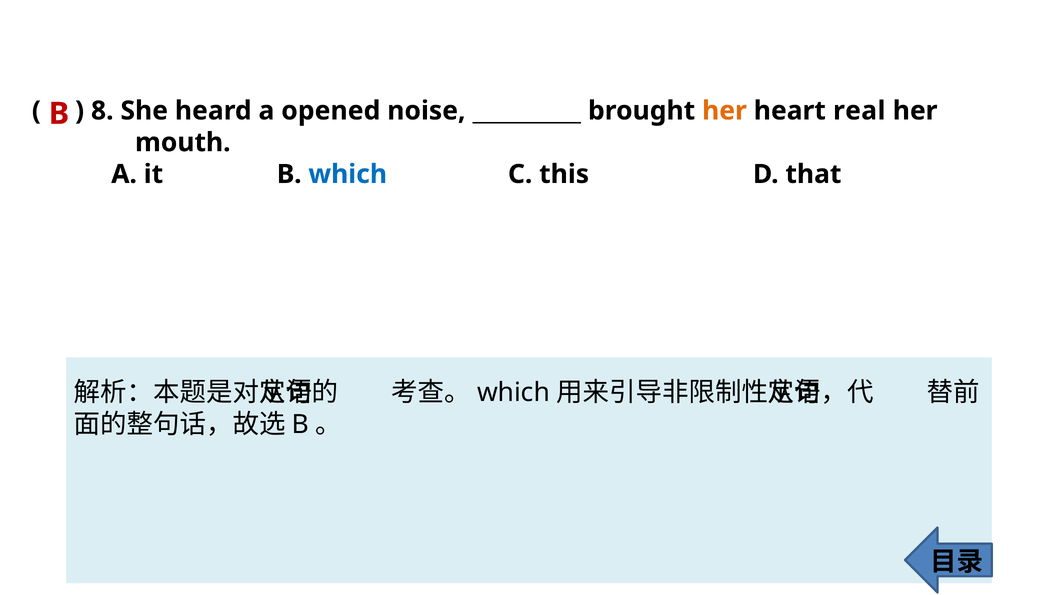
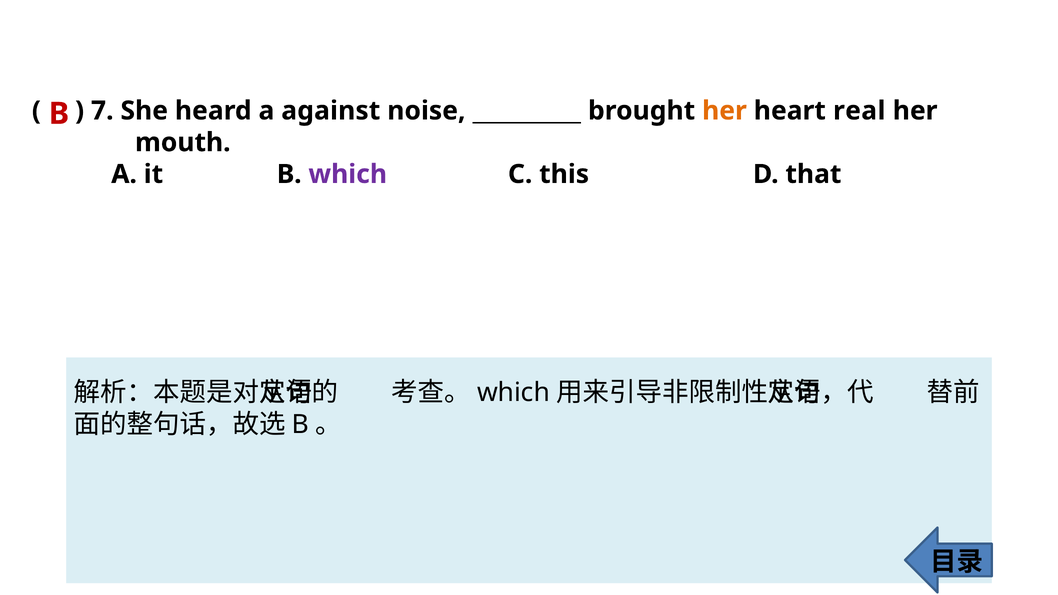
8: 8 -> 7
opened: opened -> against
which at (348, 174) colour: blue -> purple
